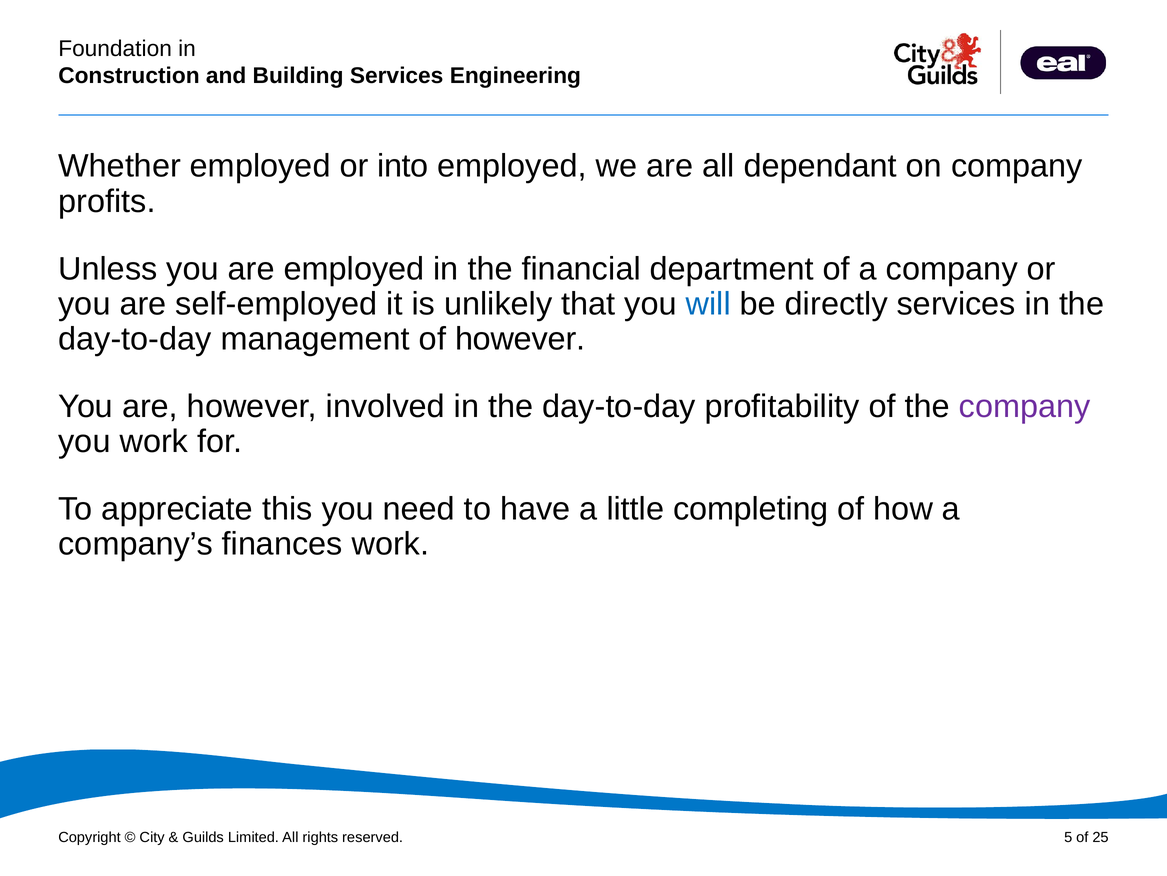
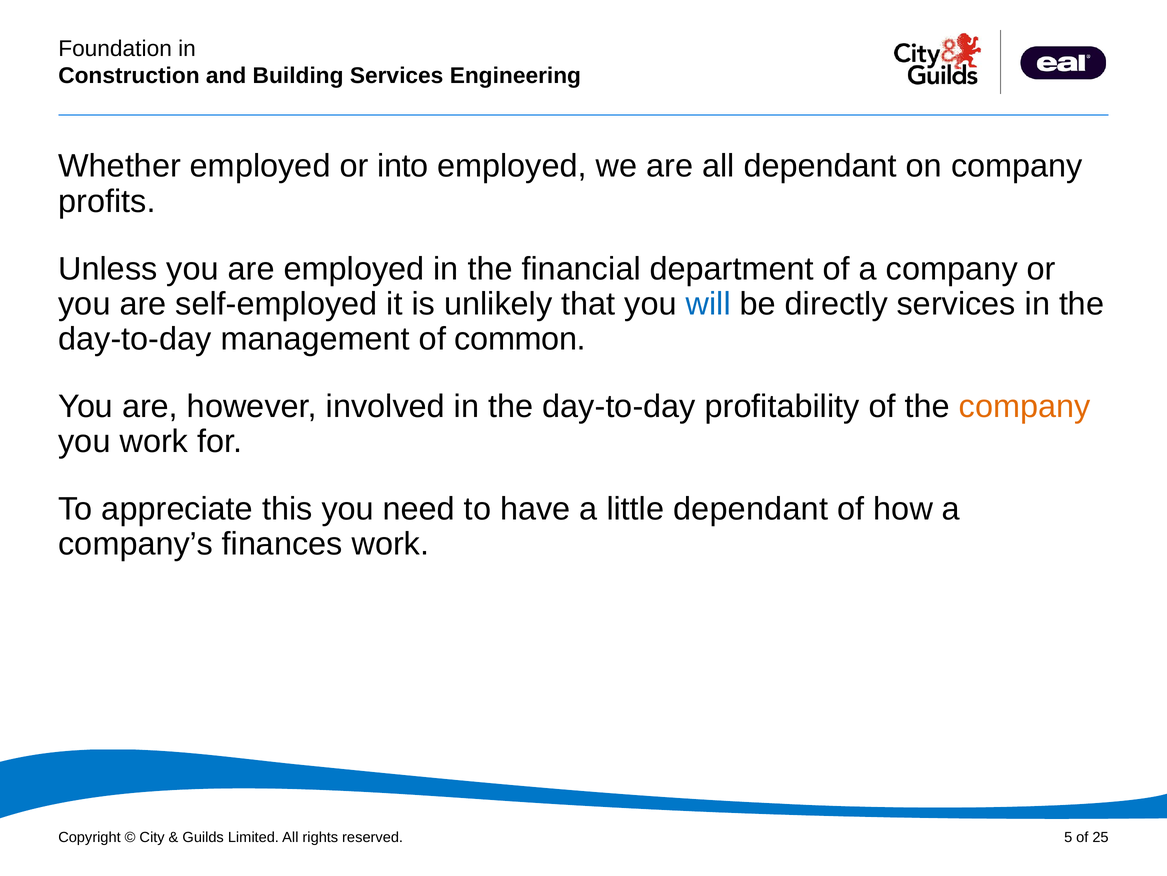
of however: however -> common
company at (1025, 406) colour: purple -> orange
little completing: completing -> dependant
